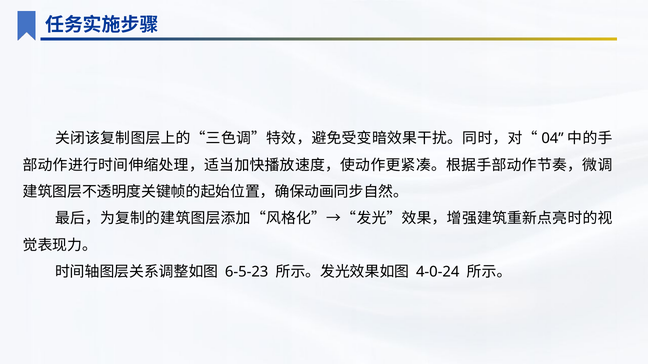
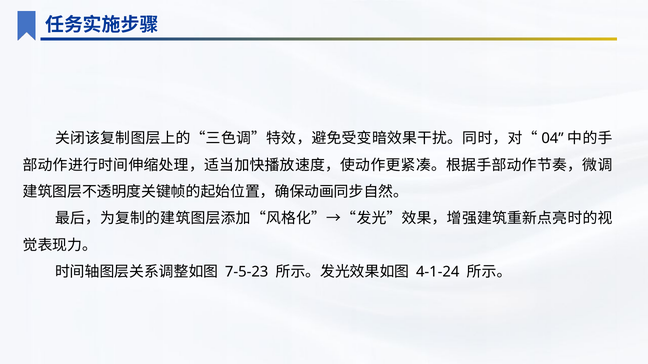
6-5-23: 6-5-23 -> 7-5-23
4-0-24: 4-0-24 -> 4-1-24
